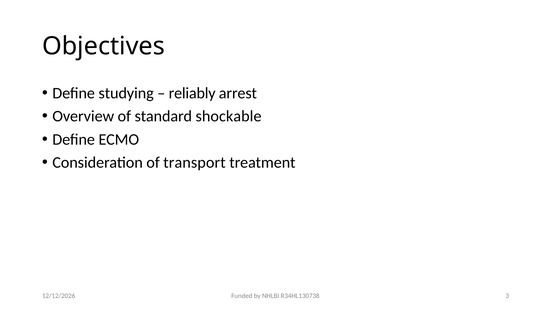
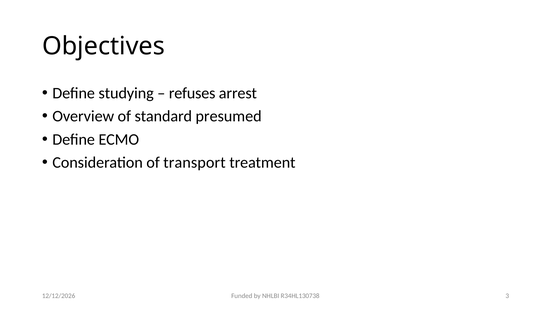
reliably: reliably -> refuses
shockable: shockable -> presumed
